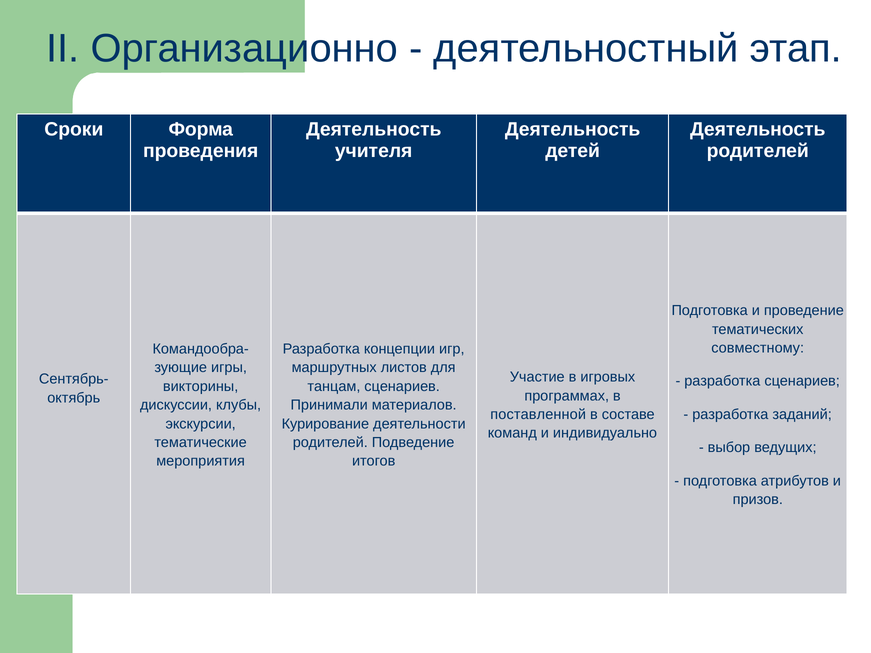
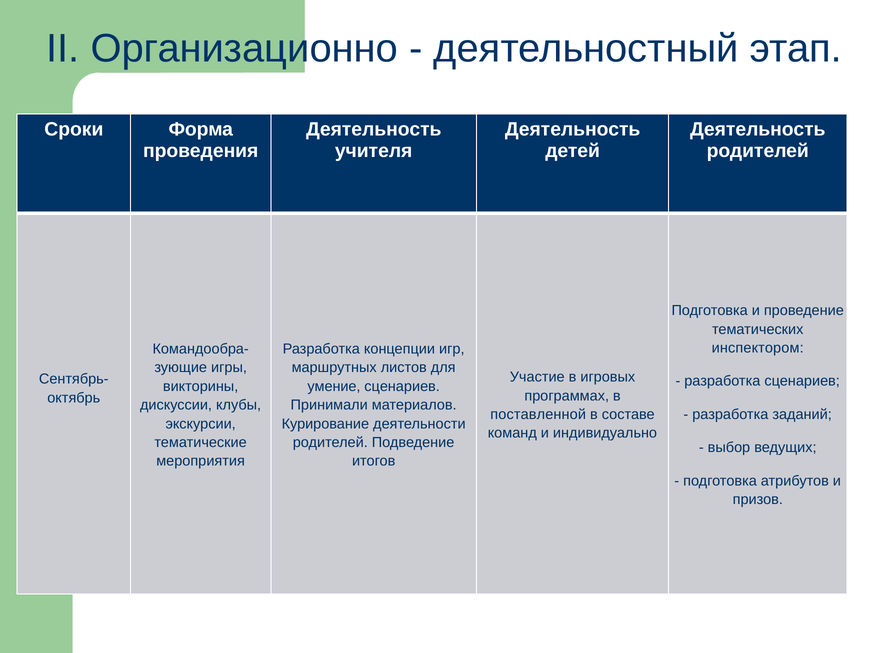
совместному: совместному -> инспектором
танцам: танцам -> умение
